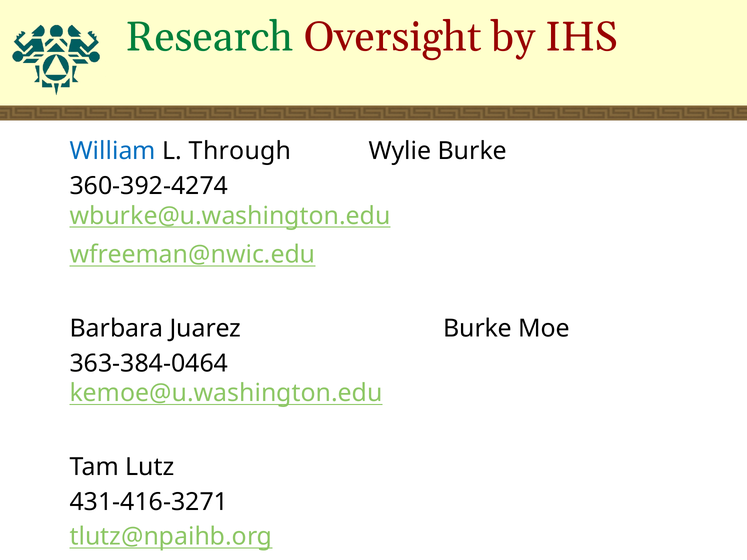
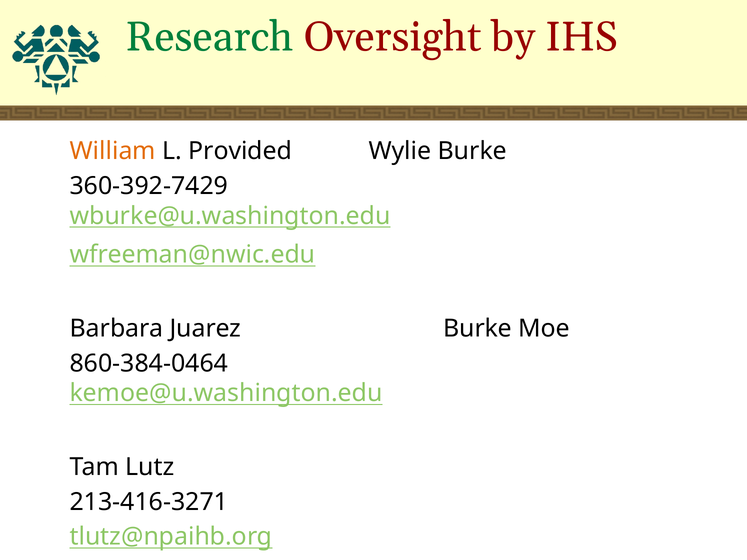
William colour: blue -> orange
Through: Through -> Provided
360-392-4274: 360-392-4274 -> 360-392-7429
363-384-0464: 363-384-0464 -> 860-384-0464
431-416-3271: 431-416-3271 -> 213-416-3271
